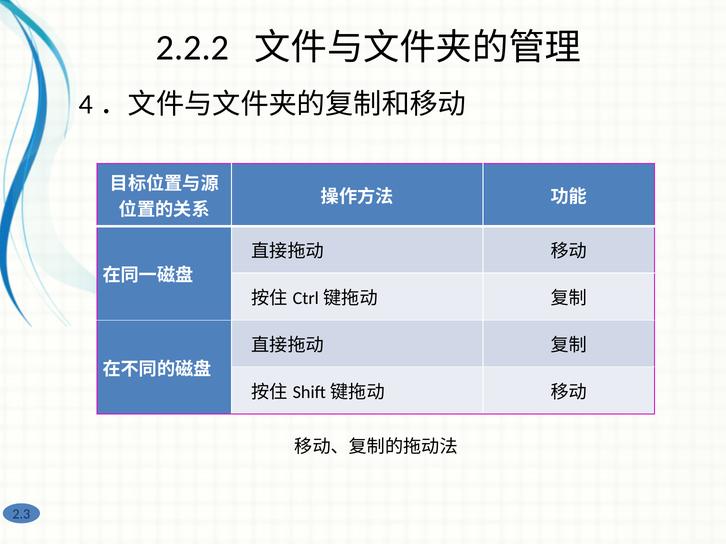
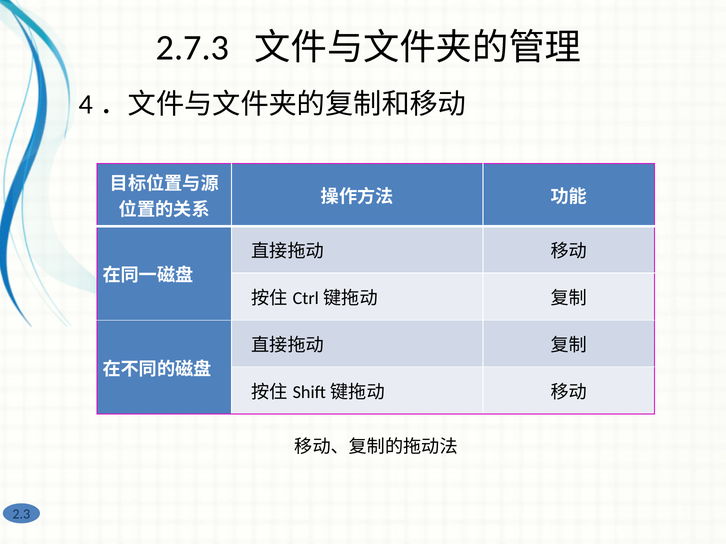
2.2.2: 2.2.2 -> 2.7.3
